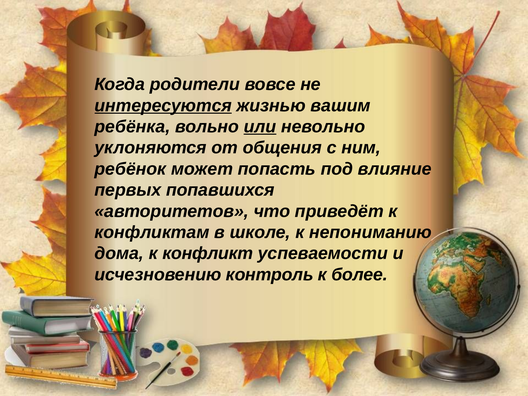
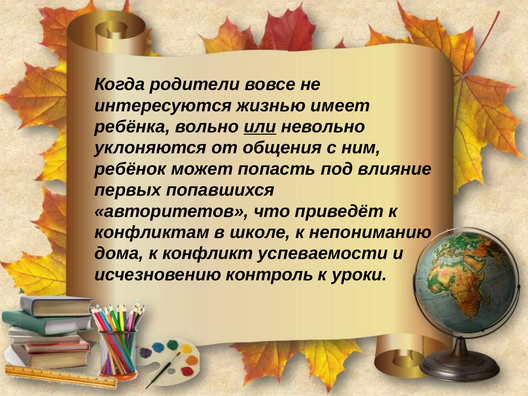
интересуются underline: present -> none
вашим: вашим -> имеет
более: более -> уроки
